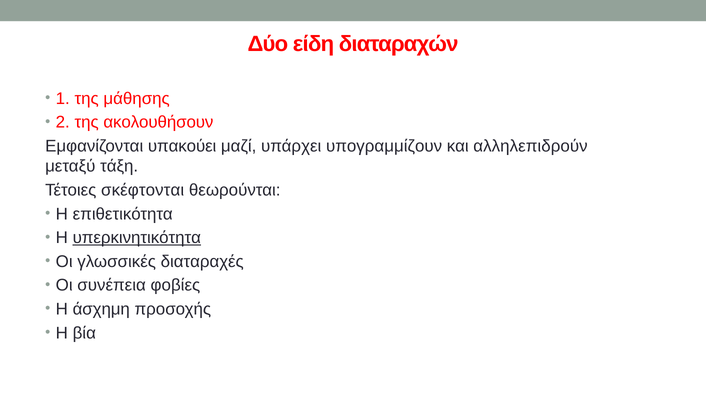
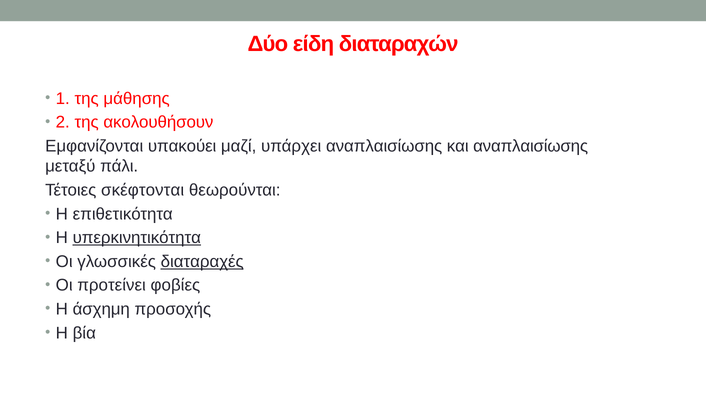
υπάρχει υπογραμμίζουν: υπογραμμίζουν -> αναπλαισίωσης
και αλληλεπιδρούν: αλληλεπιδρούν -> αναπλαισίωσης
τάξη: τάξη -> πάλι
διαταραχές underline: none -> present
συνέπεια: συνέπεια -> προτείνει
